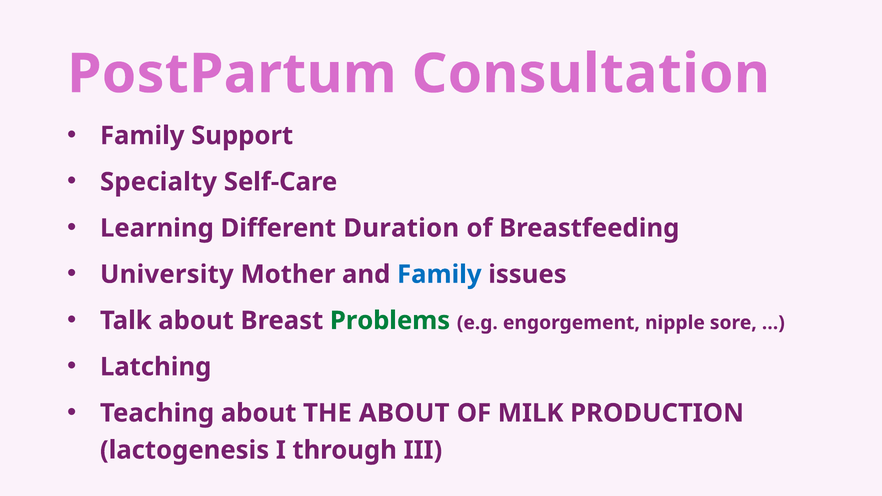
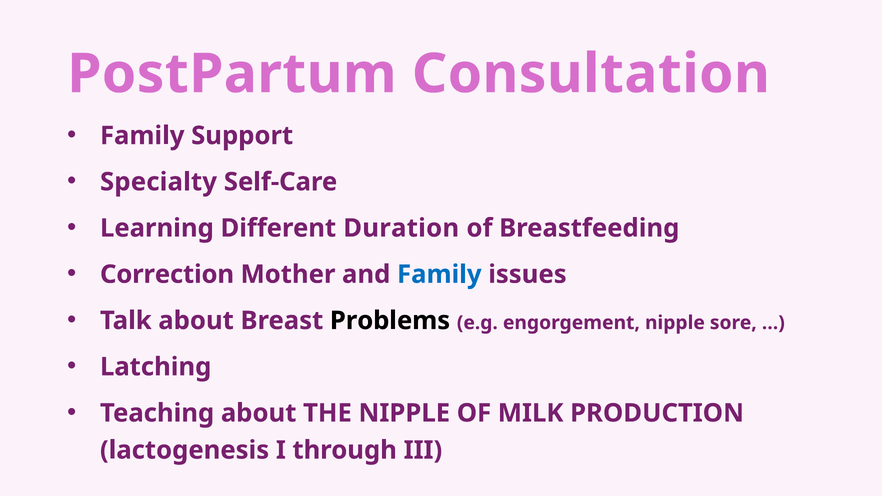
University: University -> Correction
Problems colour: green -> black
THE ABOUT: ABOUT -> NIPPLE
